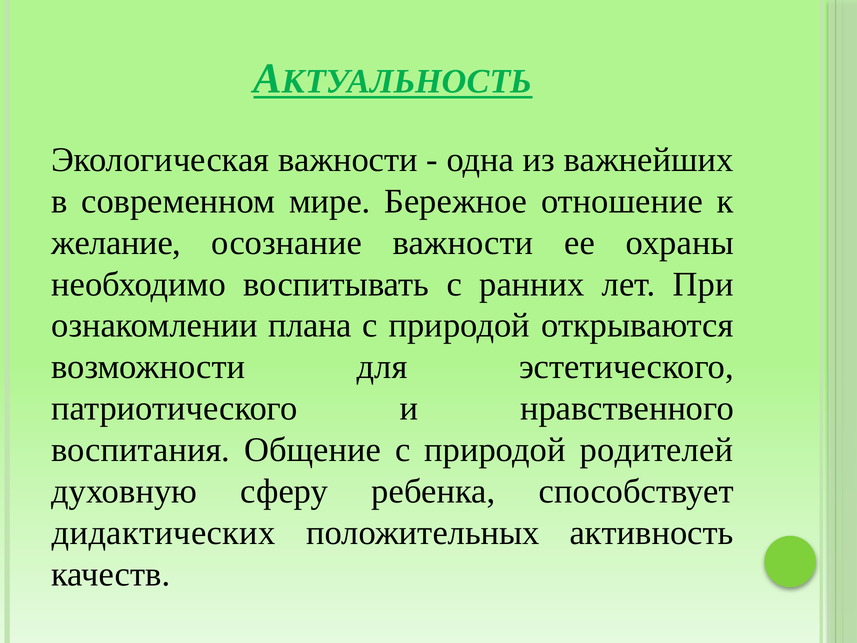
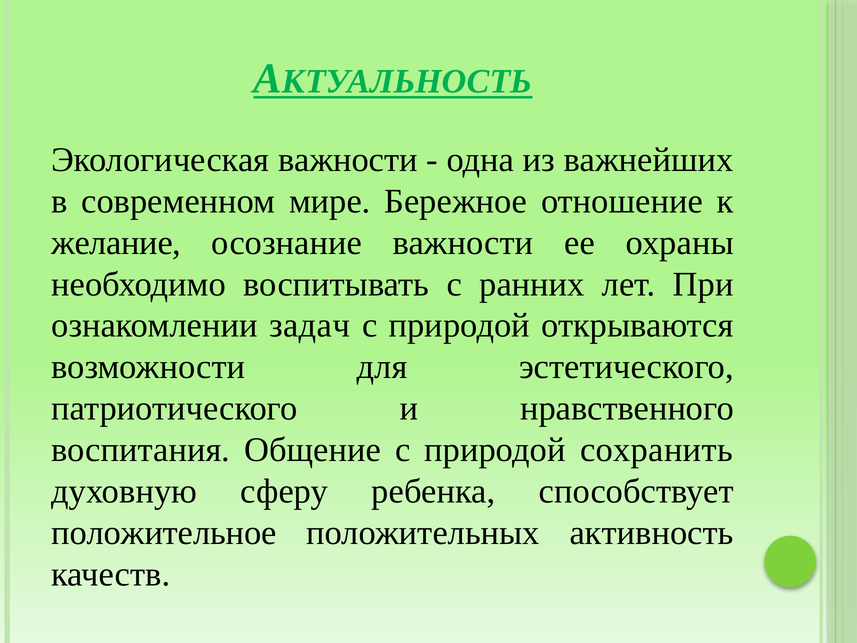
плана: плана -> задач
родителей: родителей -> сохранить
дидактических: дидактических -> положительное
